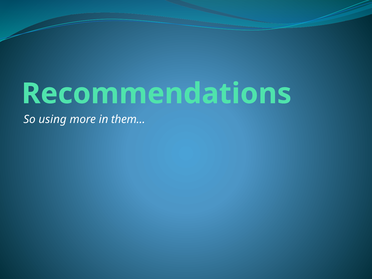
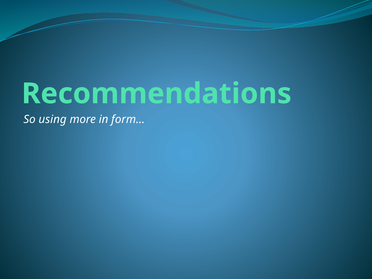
them…: them… -> form…
